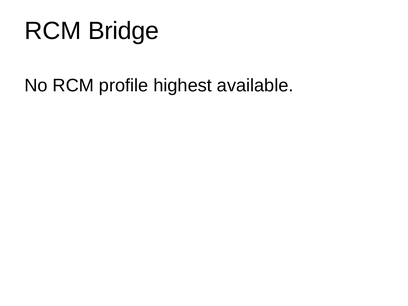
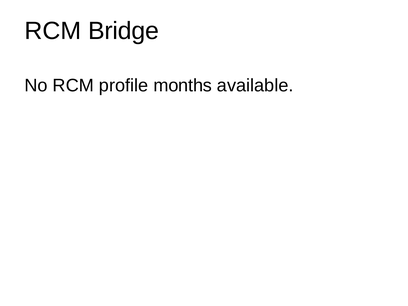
highest: highest -> months
